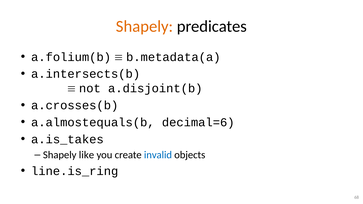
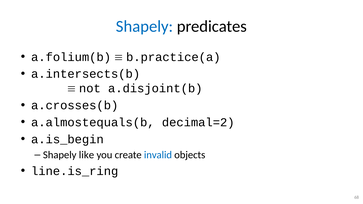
Shapely at (145, 26) colour: orange -> blue
b.metadata(a: b.metadata(a -> b.practice(a
decimal=6: decimal=6 -> decimal=2
a.is_takes: a.is_takes -> a.is_begin
